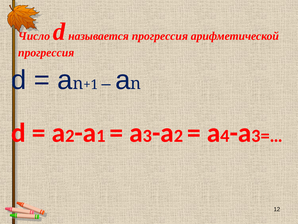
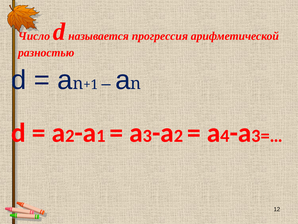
прогрессия at (46, 53): прогрессия -> разностью
